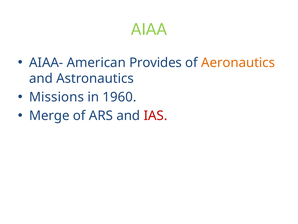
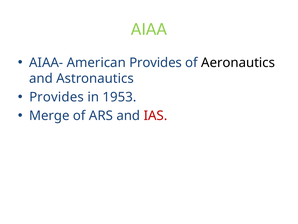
Aeronautics colour: orange -> black
Missions at (57, 97): Missions -> Provides
1960: 1960 -> 1953
